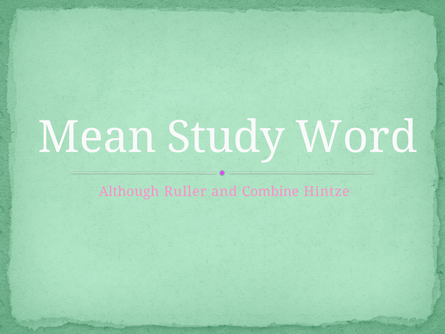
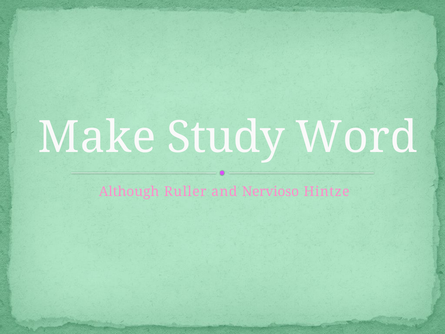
Mean: Mean -> Make
Combine: Combine -> Nervioso
